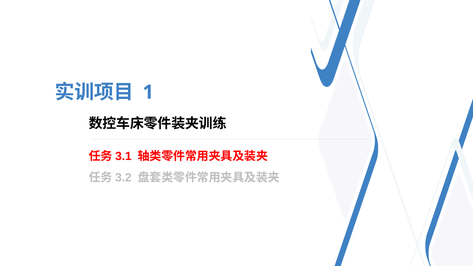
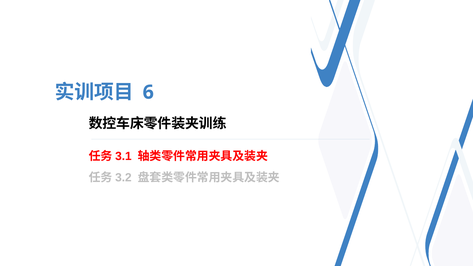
1: 1 -> 6
